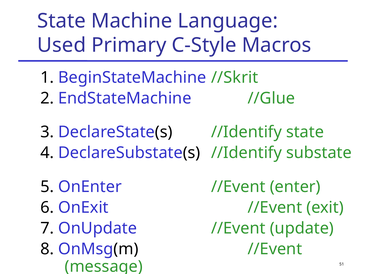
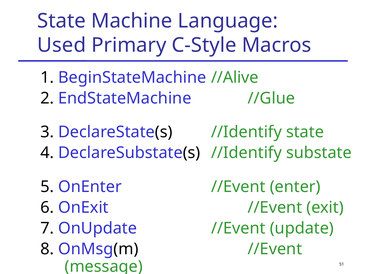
//Skrit: //Skrit -> //Alive
